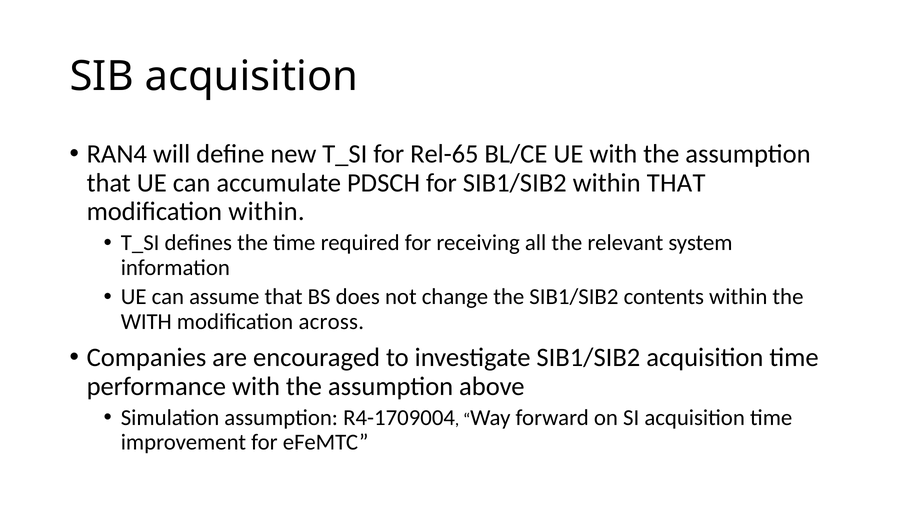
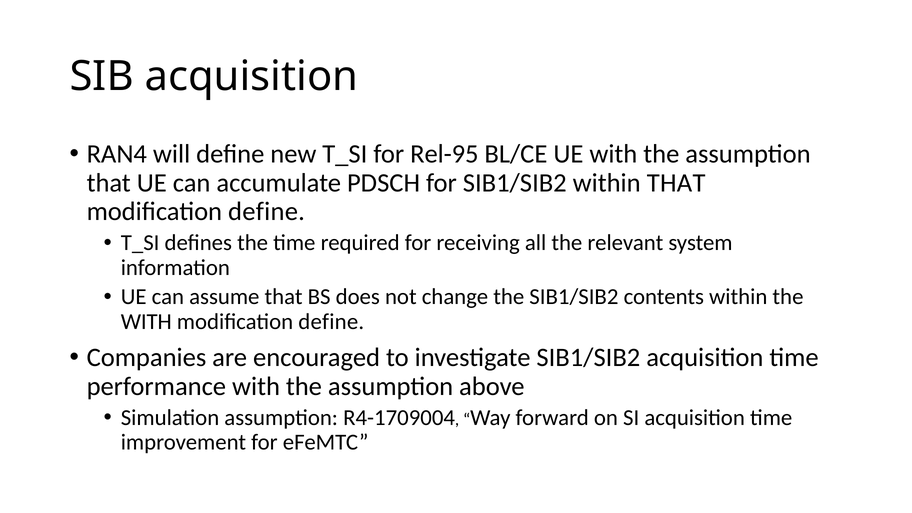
Rel-65: Rel-65 -> Rel-95
within at (267, 211): within -> define
across at (331, 322): across -> define
